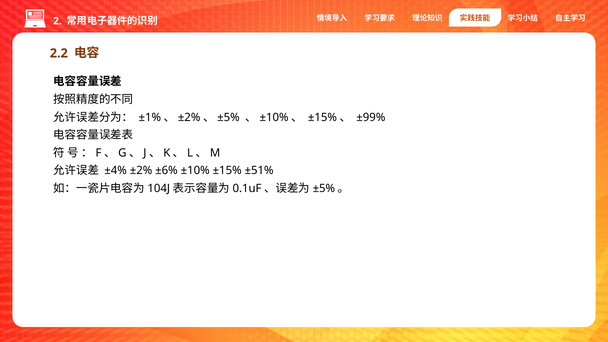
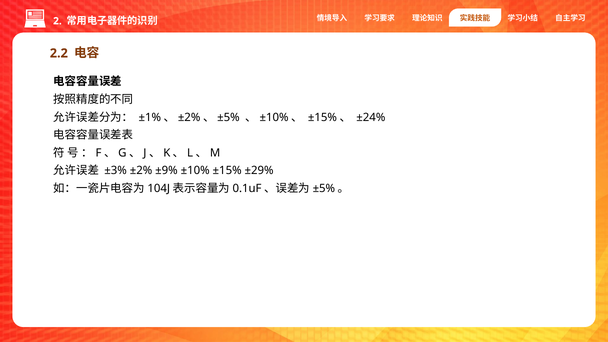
±99%: ±99% -> ±24%
±4%: ±4% -> ±3%
±6%: ±6% -> ±9%
±51%: ±51% -> ±29%
